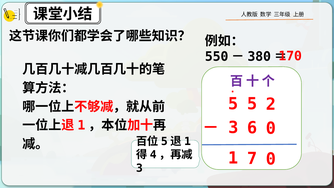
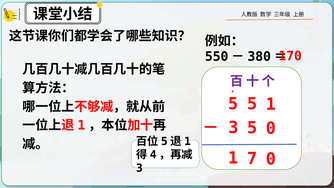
5 2: 2 -> 1
3 6: 6 -> 5
